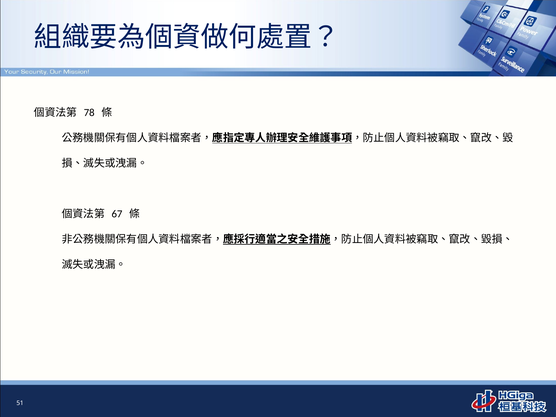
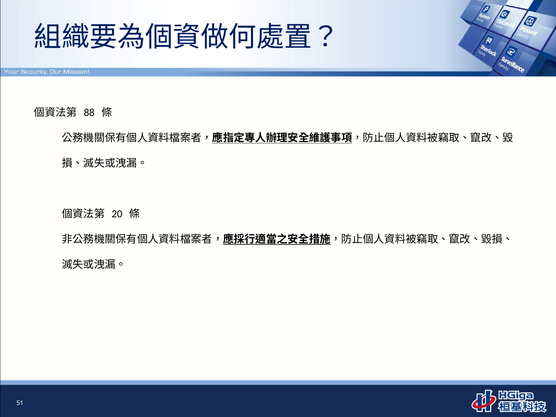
78: 78 -> 88
67: 67 -> 20
